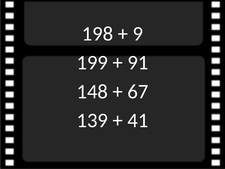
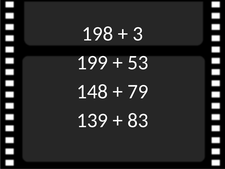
9: 9 -> 3
91: 91 -> 53
67: 67 -> 79
41: 41 -> 83
